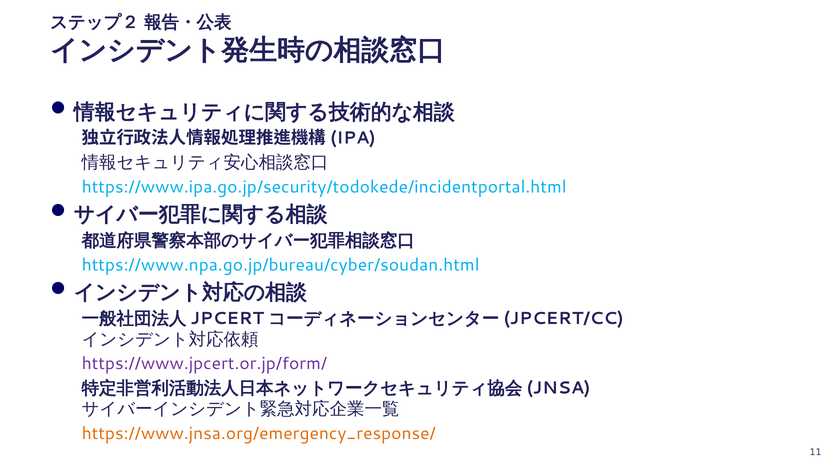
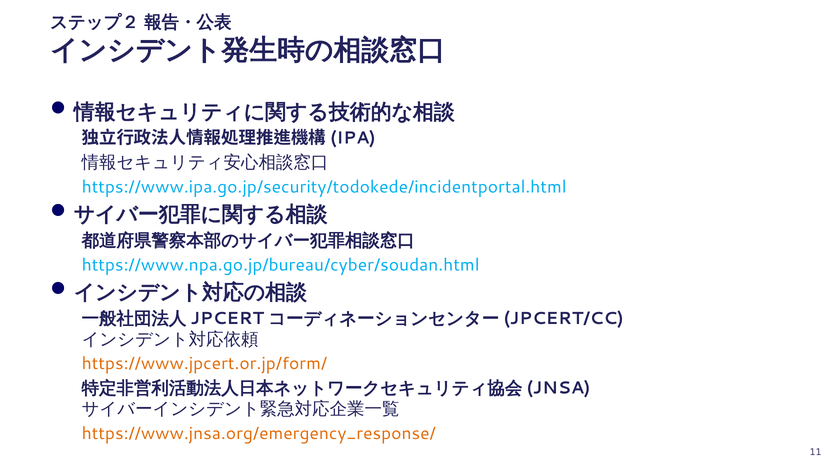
https://www.jpcert.or.jp/form/ colour: purple -> orange
